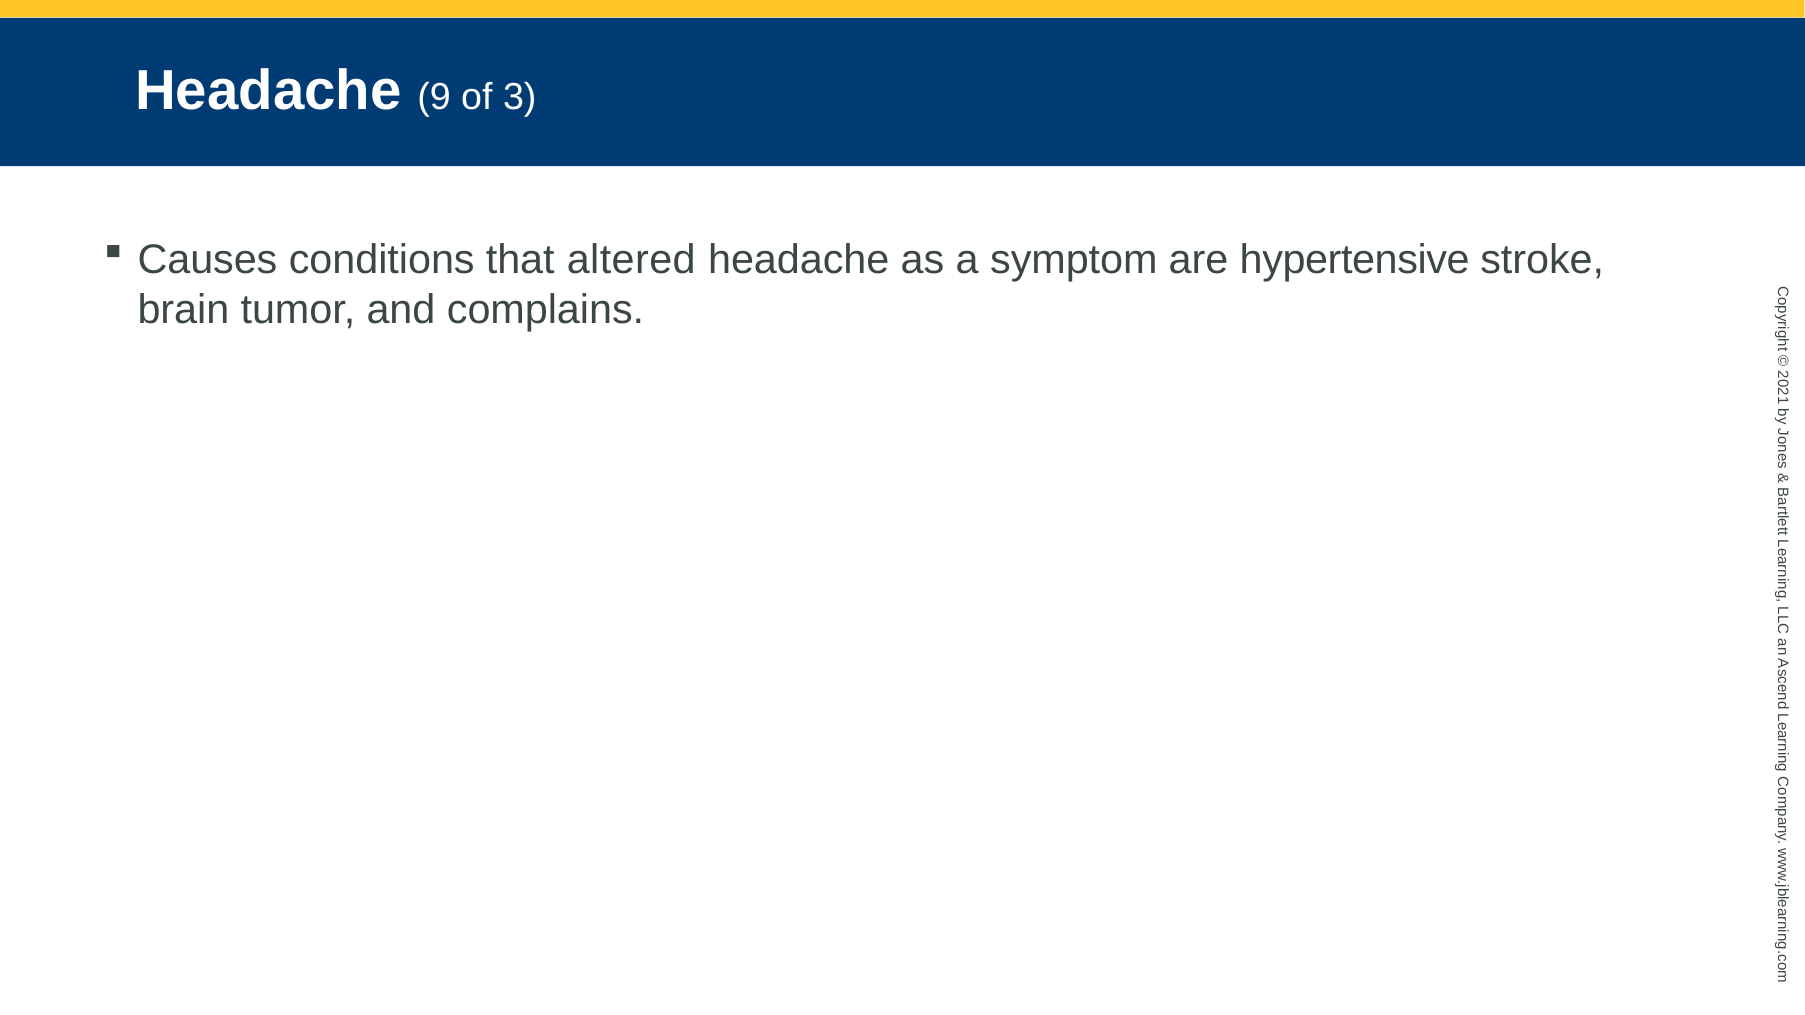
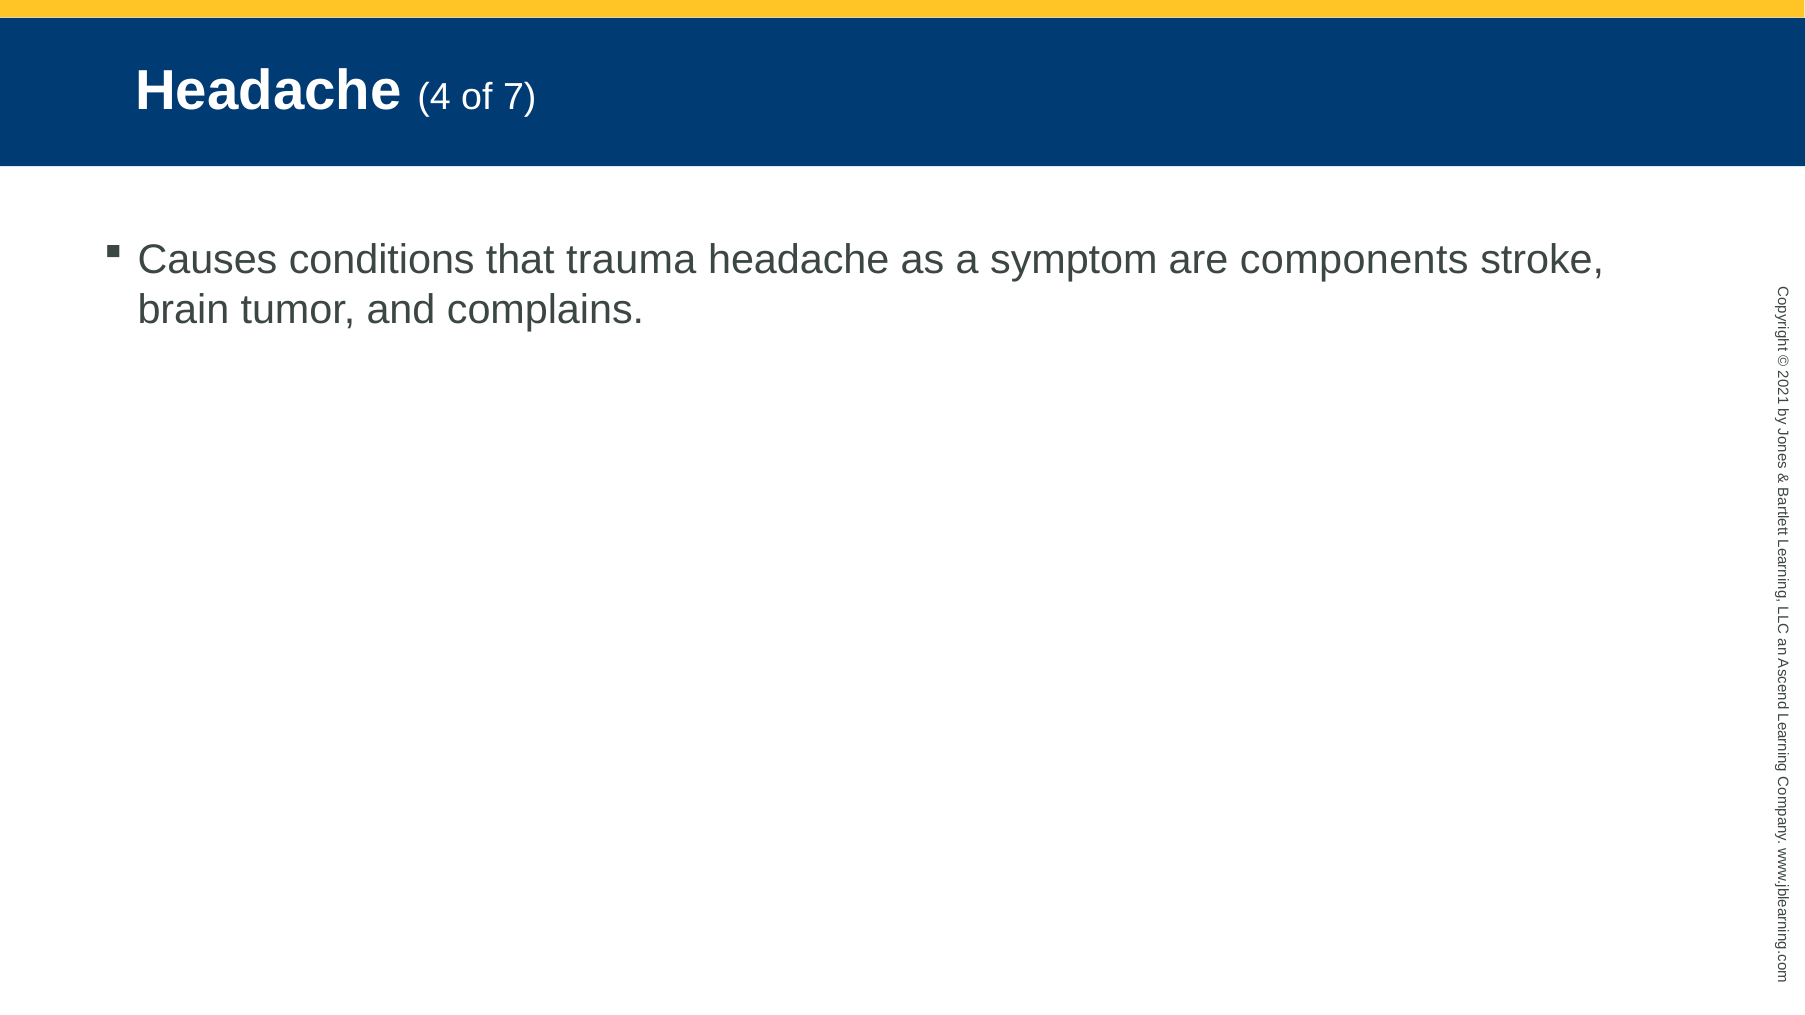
9: 9 -> 4
3: 3 -> 7
altered: altered -> trauma
hypertensive: hypertensive -> components
